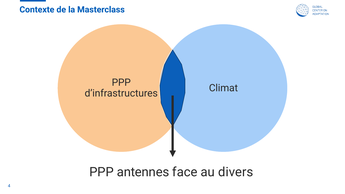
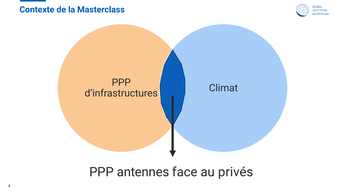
divers: divers -> privés
